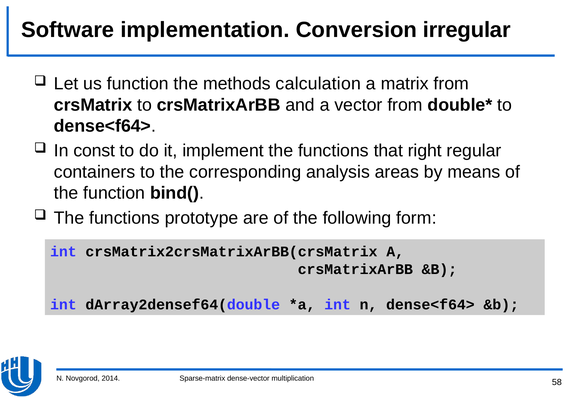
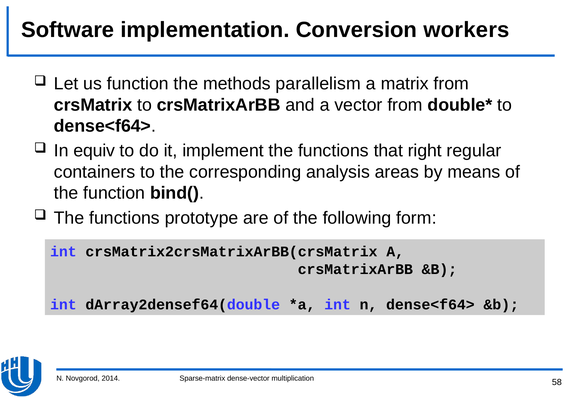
irregular: irregular -> workers
calculation: calculation -> parallelism
const: const -> equiv
